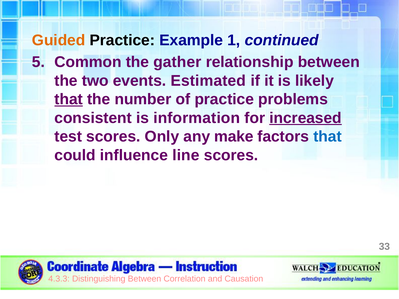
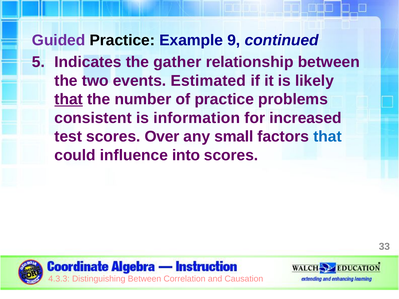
Guided colour: orange -> purple
1: 1 -> 9
Common: Common -> Indicates
increased underline: present -> none
Only: Only -> Over
make: make -> small
line: line -> into
